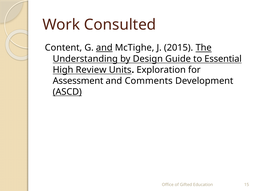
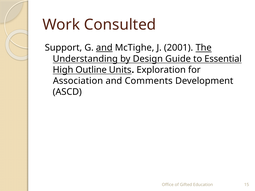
Content: Content -> Support
2015: 2015 -> 2001
Review: Review -> Outline
Assessment: Assessment -> Association
ASCD underline: present -> none
